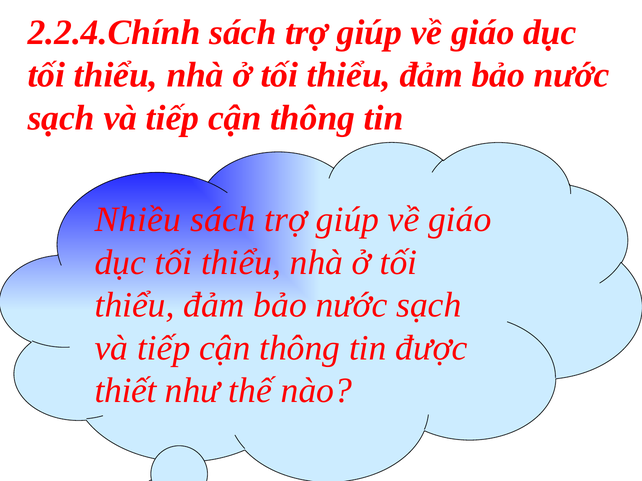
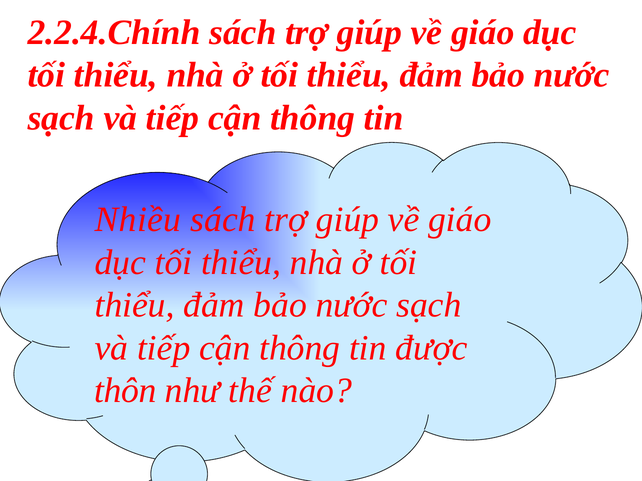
thiết: thiết -> thôn
